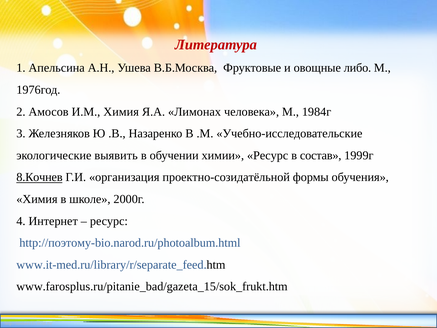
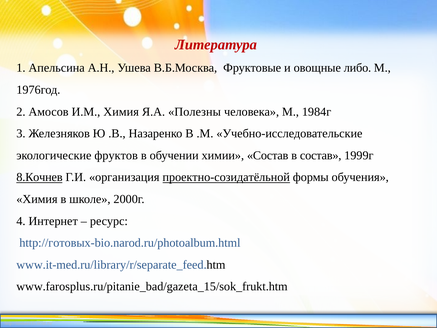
Лимонах: Лимонах -> Полезны
выявить: выявить -> фруктов
химии Ресурс: Ресурс -> Состав
проектно-созидатёльной underline: none -> present
http://поэтому-bio.narod.ru/photoalbum.html: http://поэтому-bio.narod.ru/photoalbum.html -> http://готовых-bio.narod.ru/photoalbum.html
